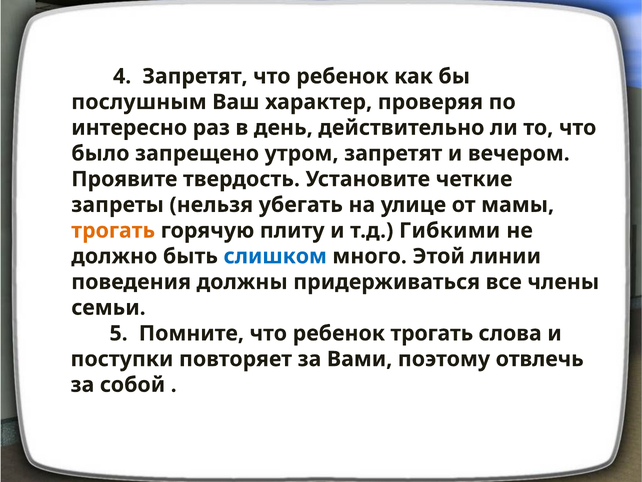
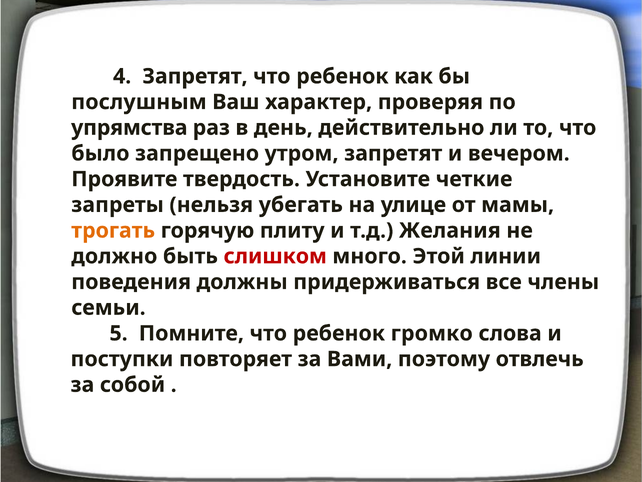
интересно: интересно -> упрямства
Гибкими: Гибкими -> Желания
слишком colour: blue -> red
ребенок трогать: трогать -> громко
